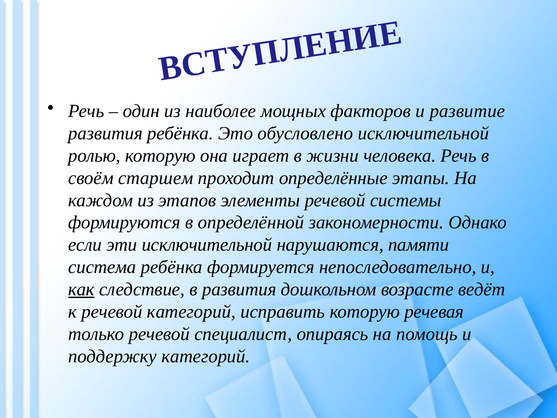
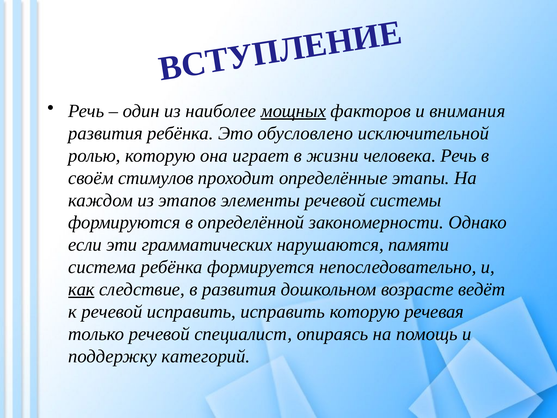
мощных underline: none -> present
развитие: развитие -> внимания
старшем: старшем -> стимулов
эти исключительной: исключительной -> грамматических
речевой категорий: категорий -> исправить
